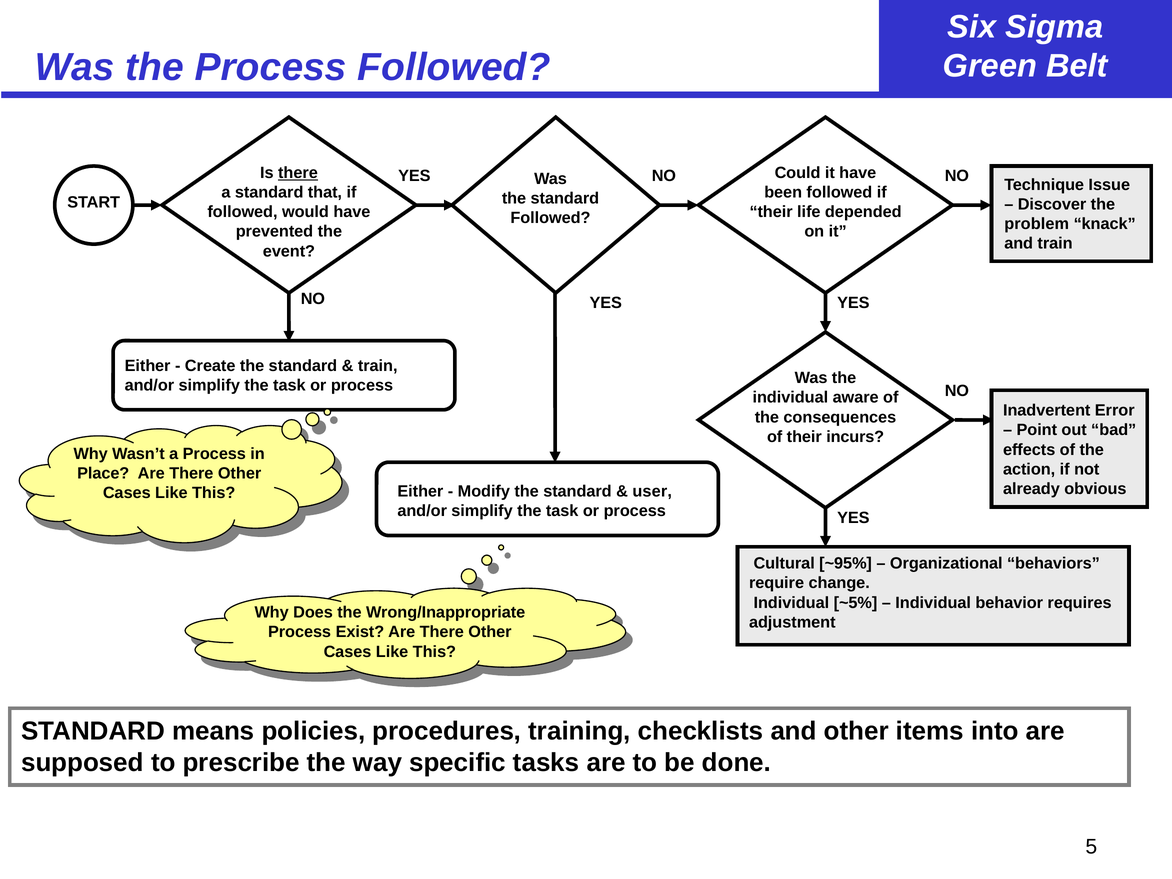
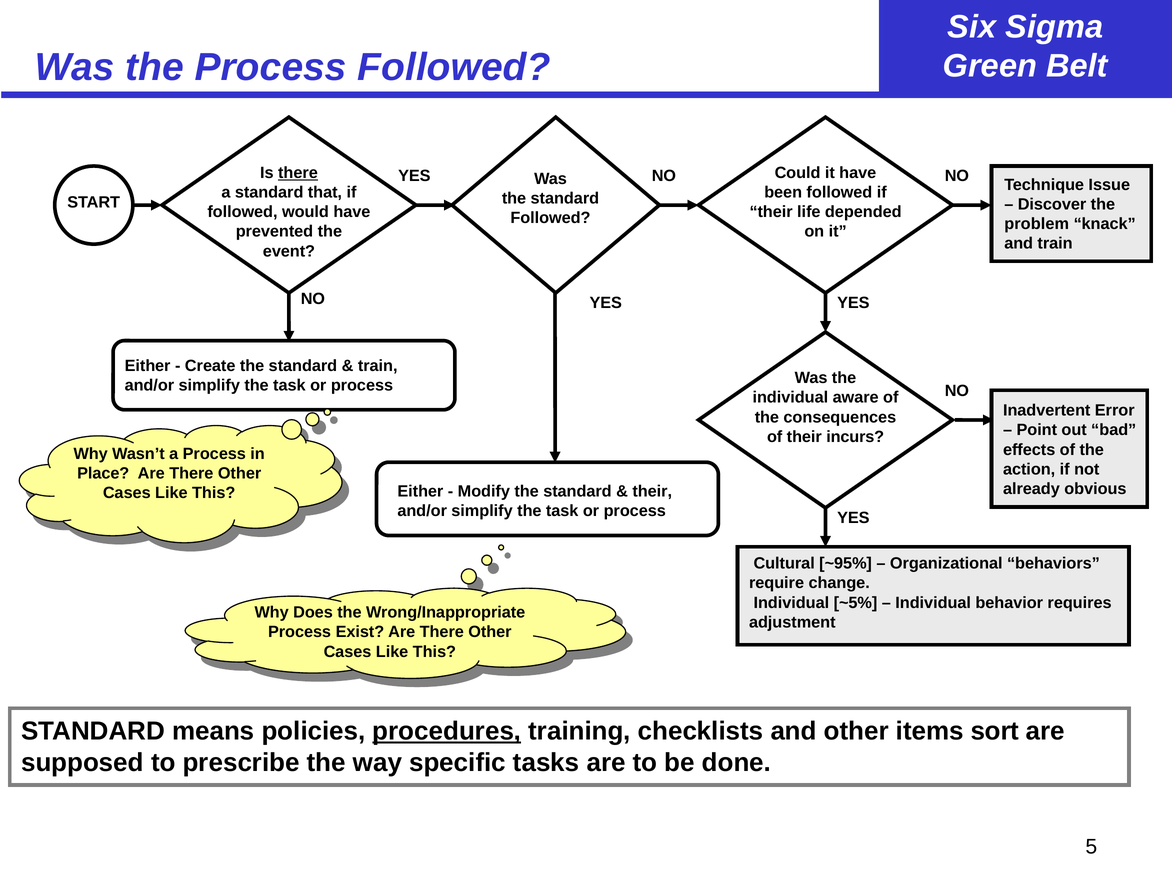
user at (652, 492): user -> their
procedures underline: none -> present
into: into -> sort
